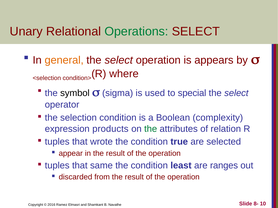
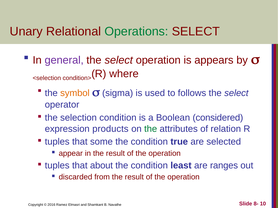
general colour: orange -> purple
symbol colour: black -> orange
special: special -> follows
complexity: complexity -> considered
wrote: wrote -> some
same: same -> about
